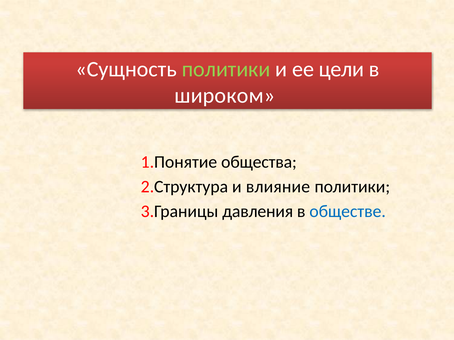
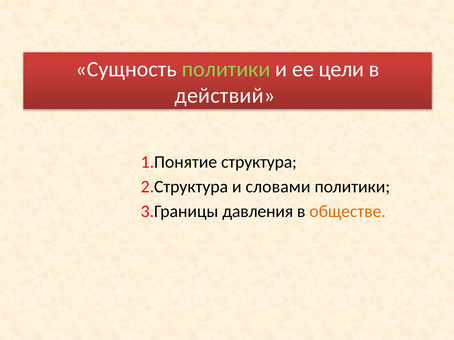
широком: широком -> действий
общества: общества -> структура
влияние: влияние -> словами
обществе colour: blue -> orange
